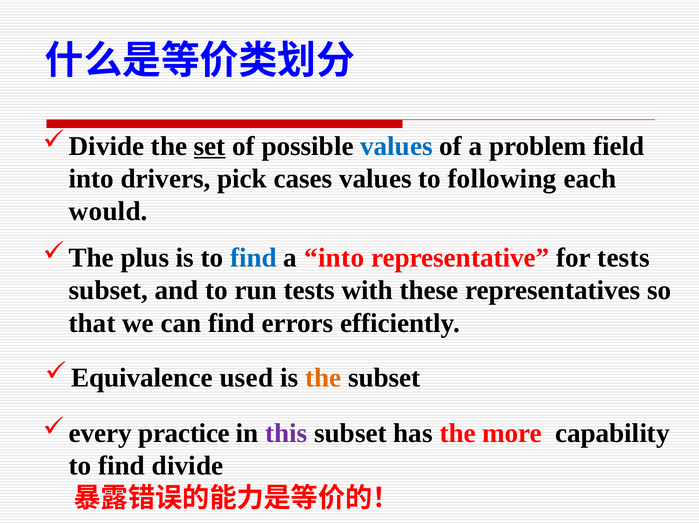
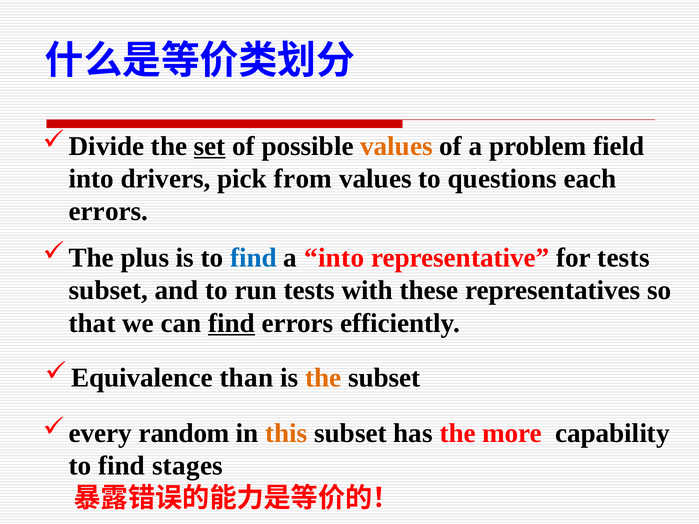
values at (396, 146) colour: blue -> orange
cases: cases -> from
following: following -> questions
would at (108, 211): would -> errors
find at (232, 323) underline: none -> present
used: used -> than
practice: practice -> random
this colour: purple -> orange
divide: divide -> stages
